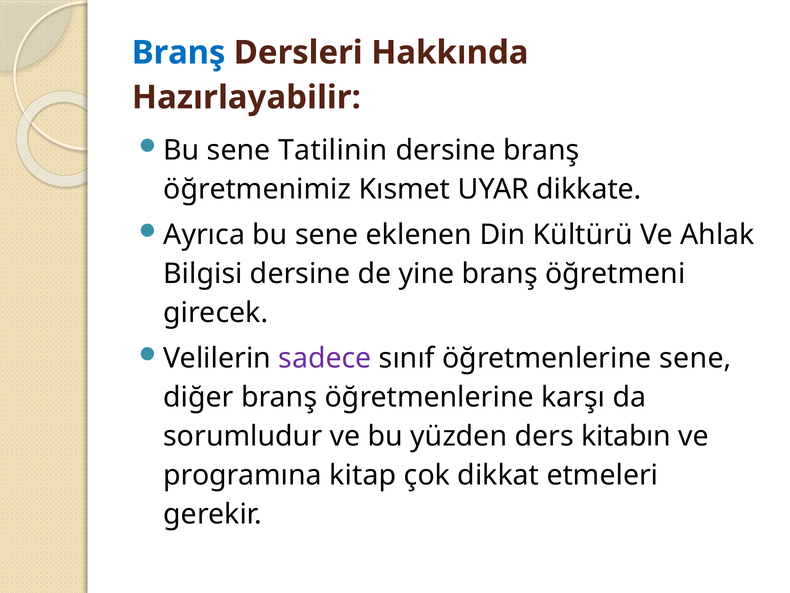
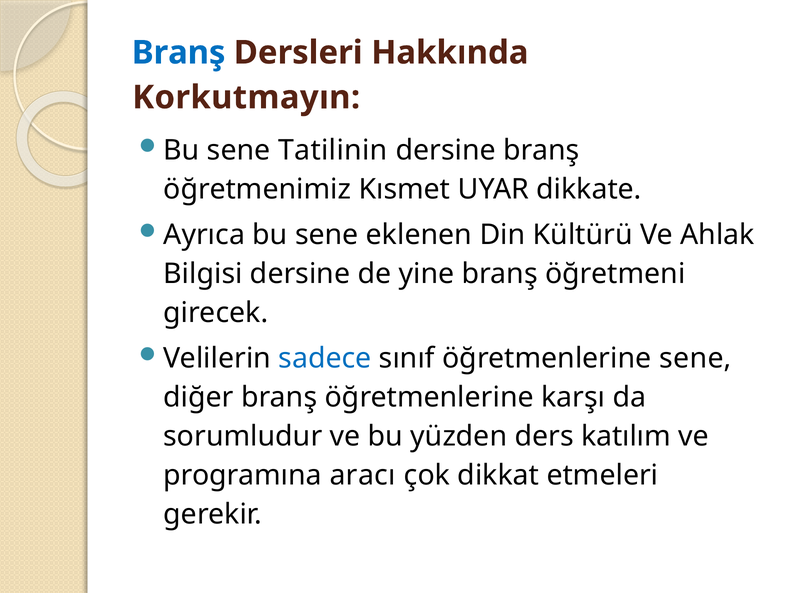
Hazırlayabilir: Hazırlayabilir -> Korkutmayın
sadece colour: purple -> blue
kitabın: kitabın -> katılım
kitap: kitap -> aracı
